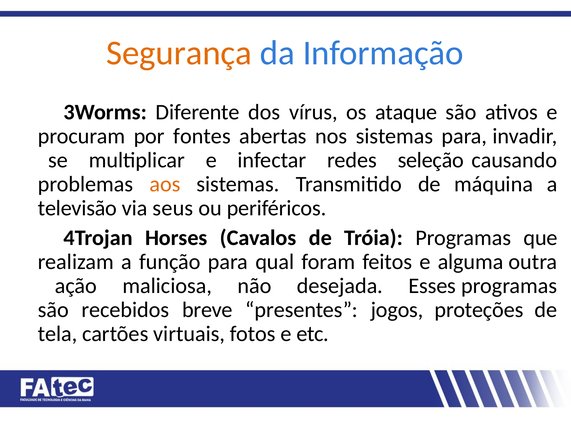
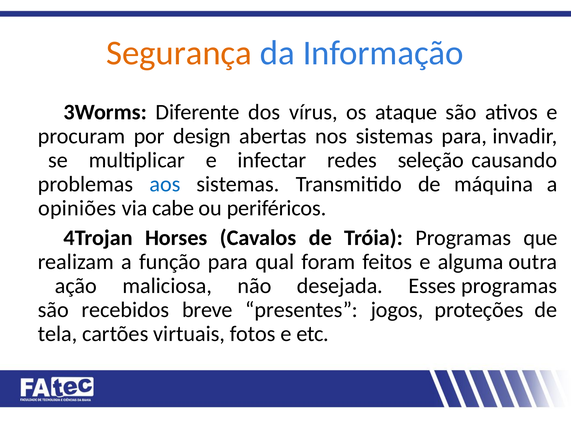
fontes: fontes -> design
aos colour: orange -> blue
televisão: televisão -> opiniões
seus: seus -> cabe
